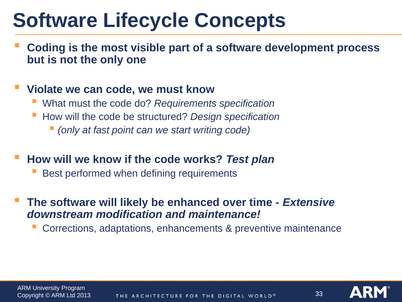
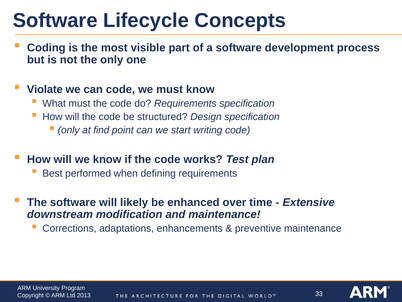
fast: fast -> find
